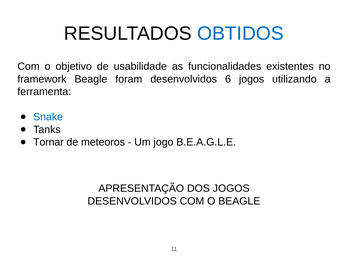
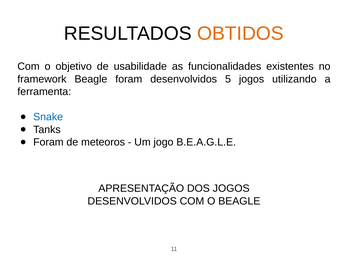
OBTIDOS colour: blue -> orange
6: 6 -> 5
Tornar at (48, 142): Tornar -> Foram
